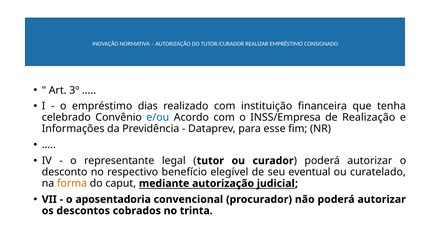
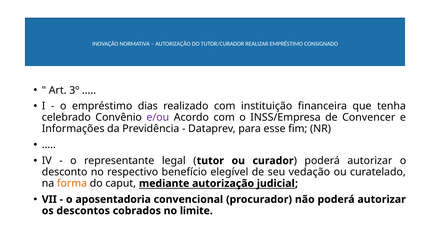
e/ou colour: blue -> purple
Realização: Realização -> Convencer
eventual: eventual -> vedação
trinta: trinta -> limite
